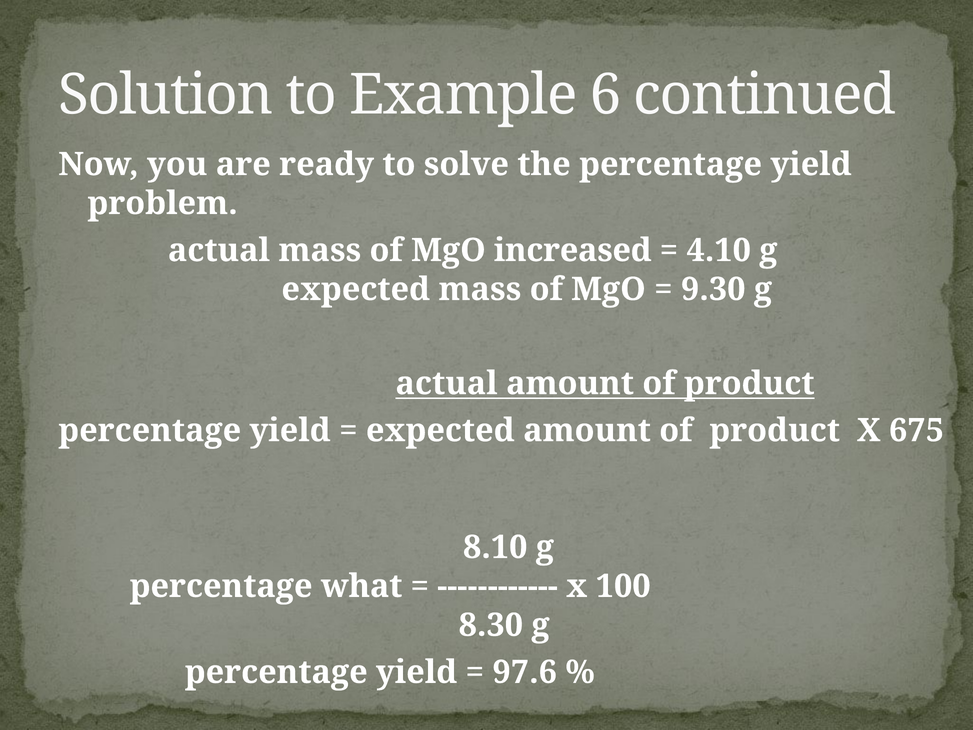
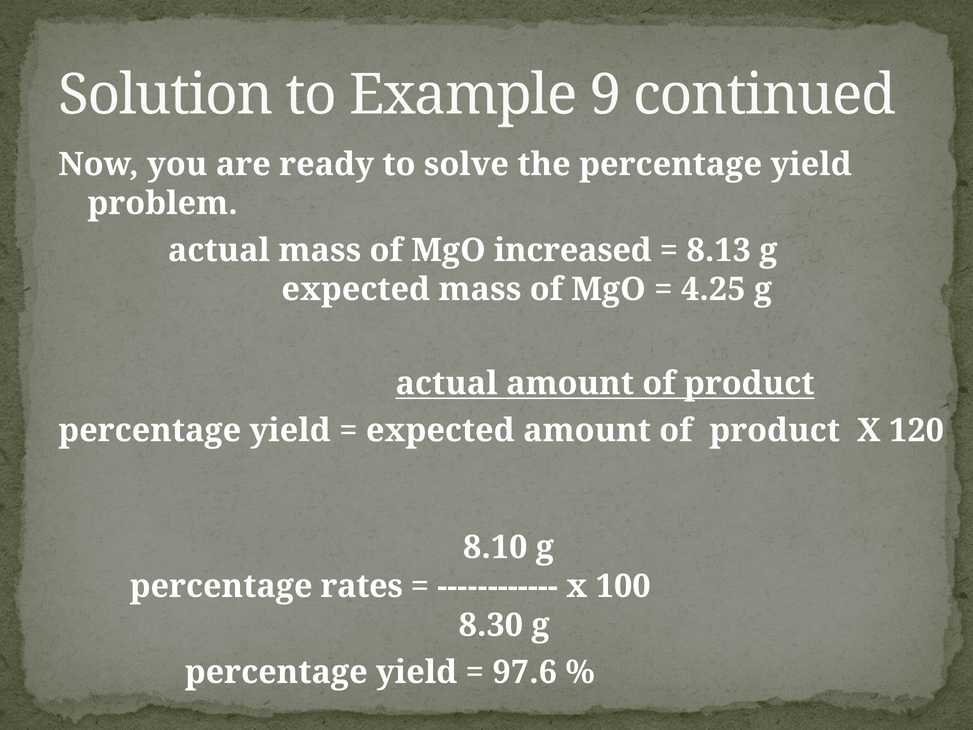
6: 6 -> 9
4.10: 4.10 -> 8.13
9.30: 9.30 -> 4.25
675: 675 -> 120
what: what -> rates
